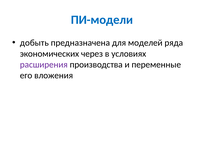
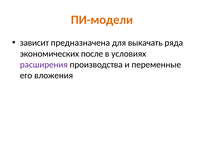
ПИ-модели colour: blue -> orange
добыть: добыть -> зависит
моделей: моделей -> выкачать
через: через -> после
